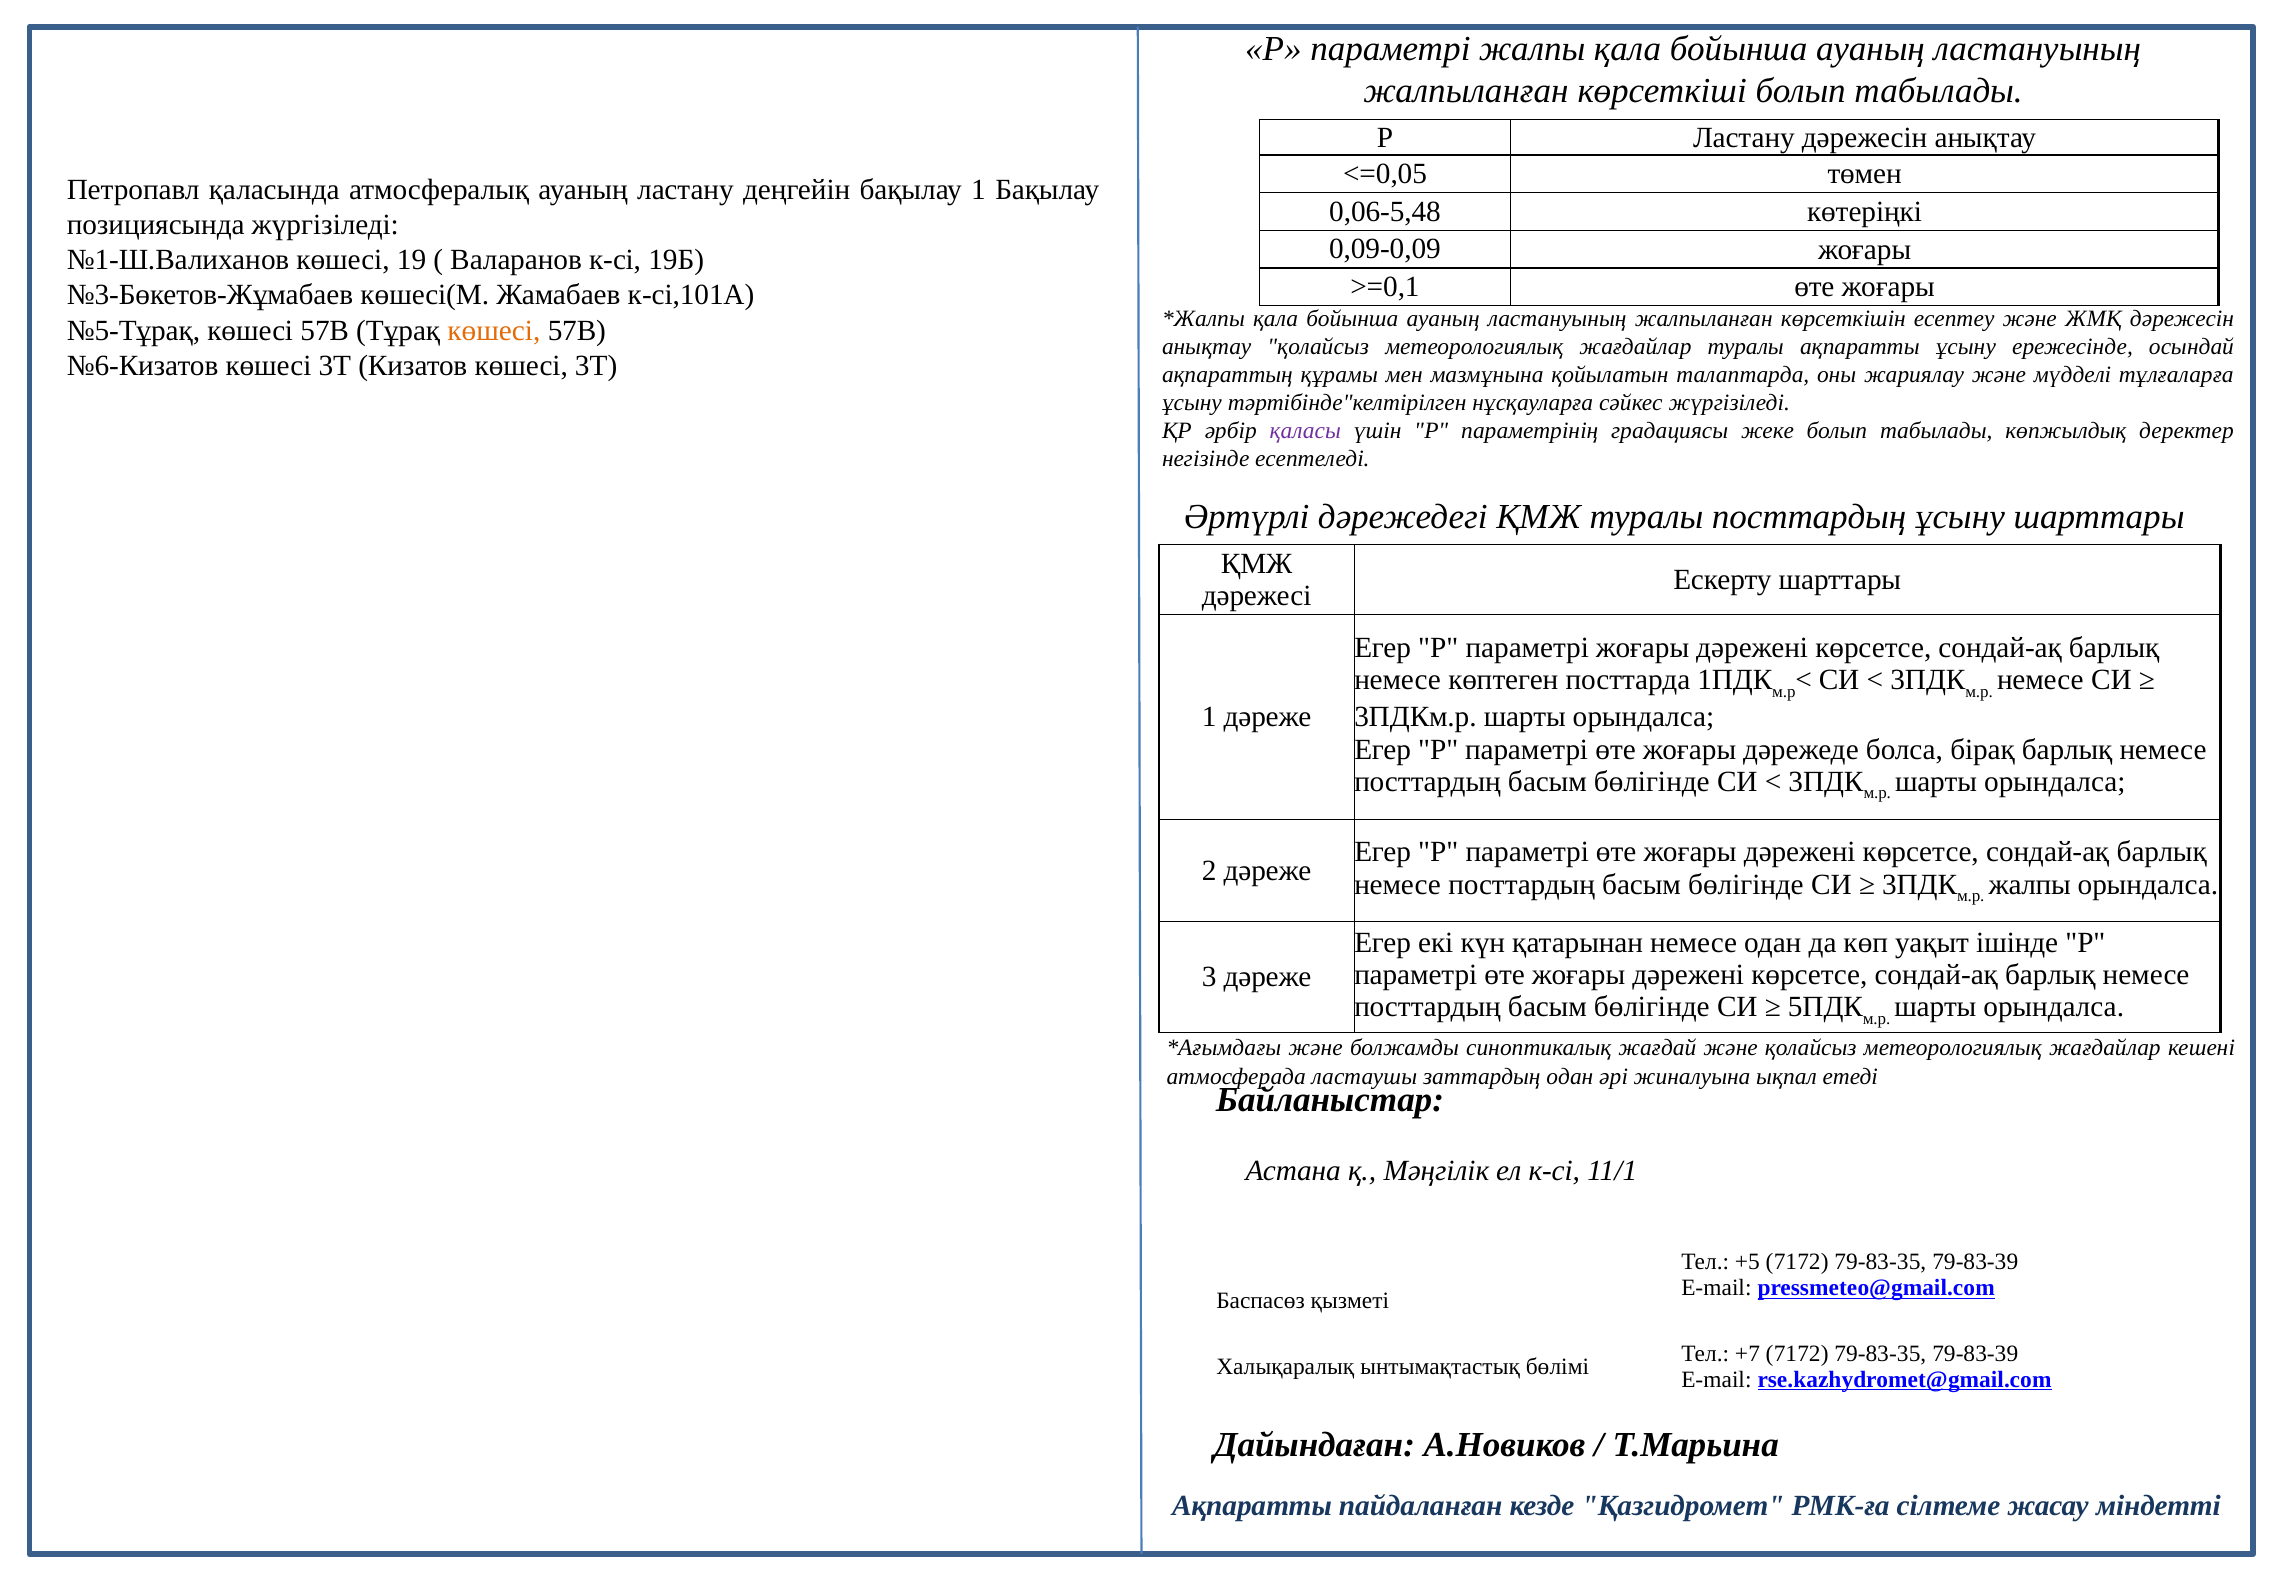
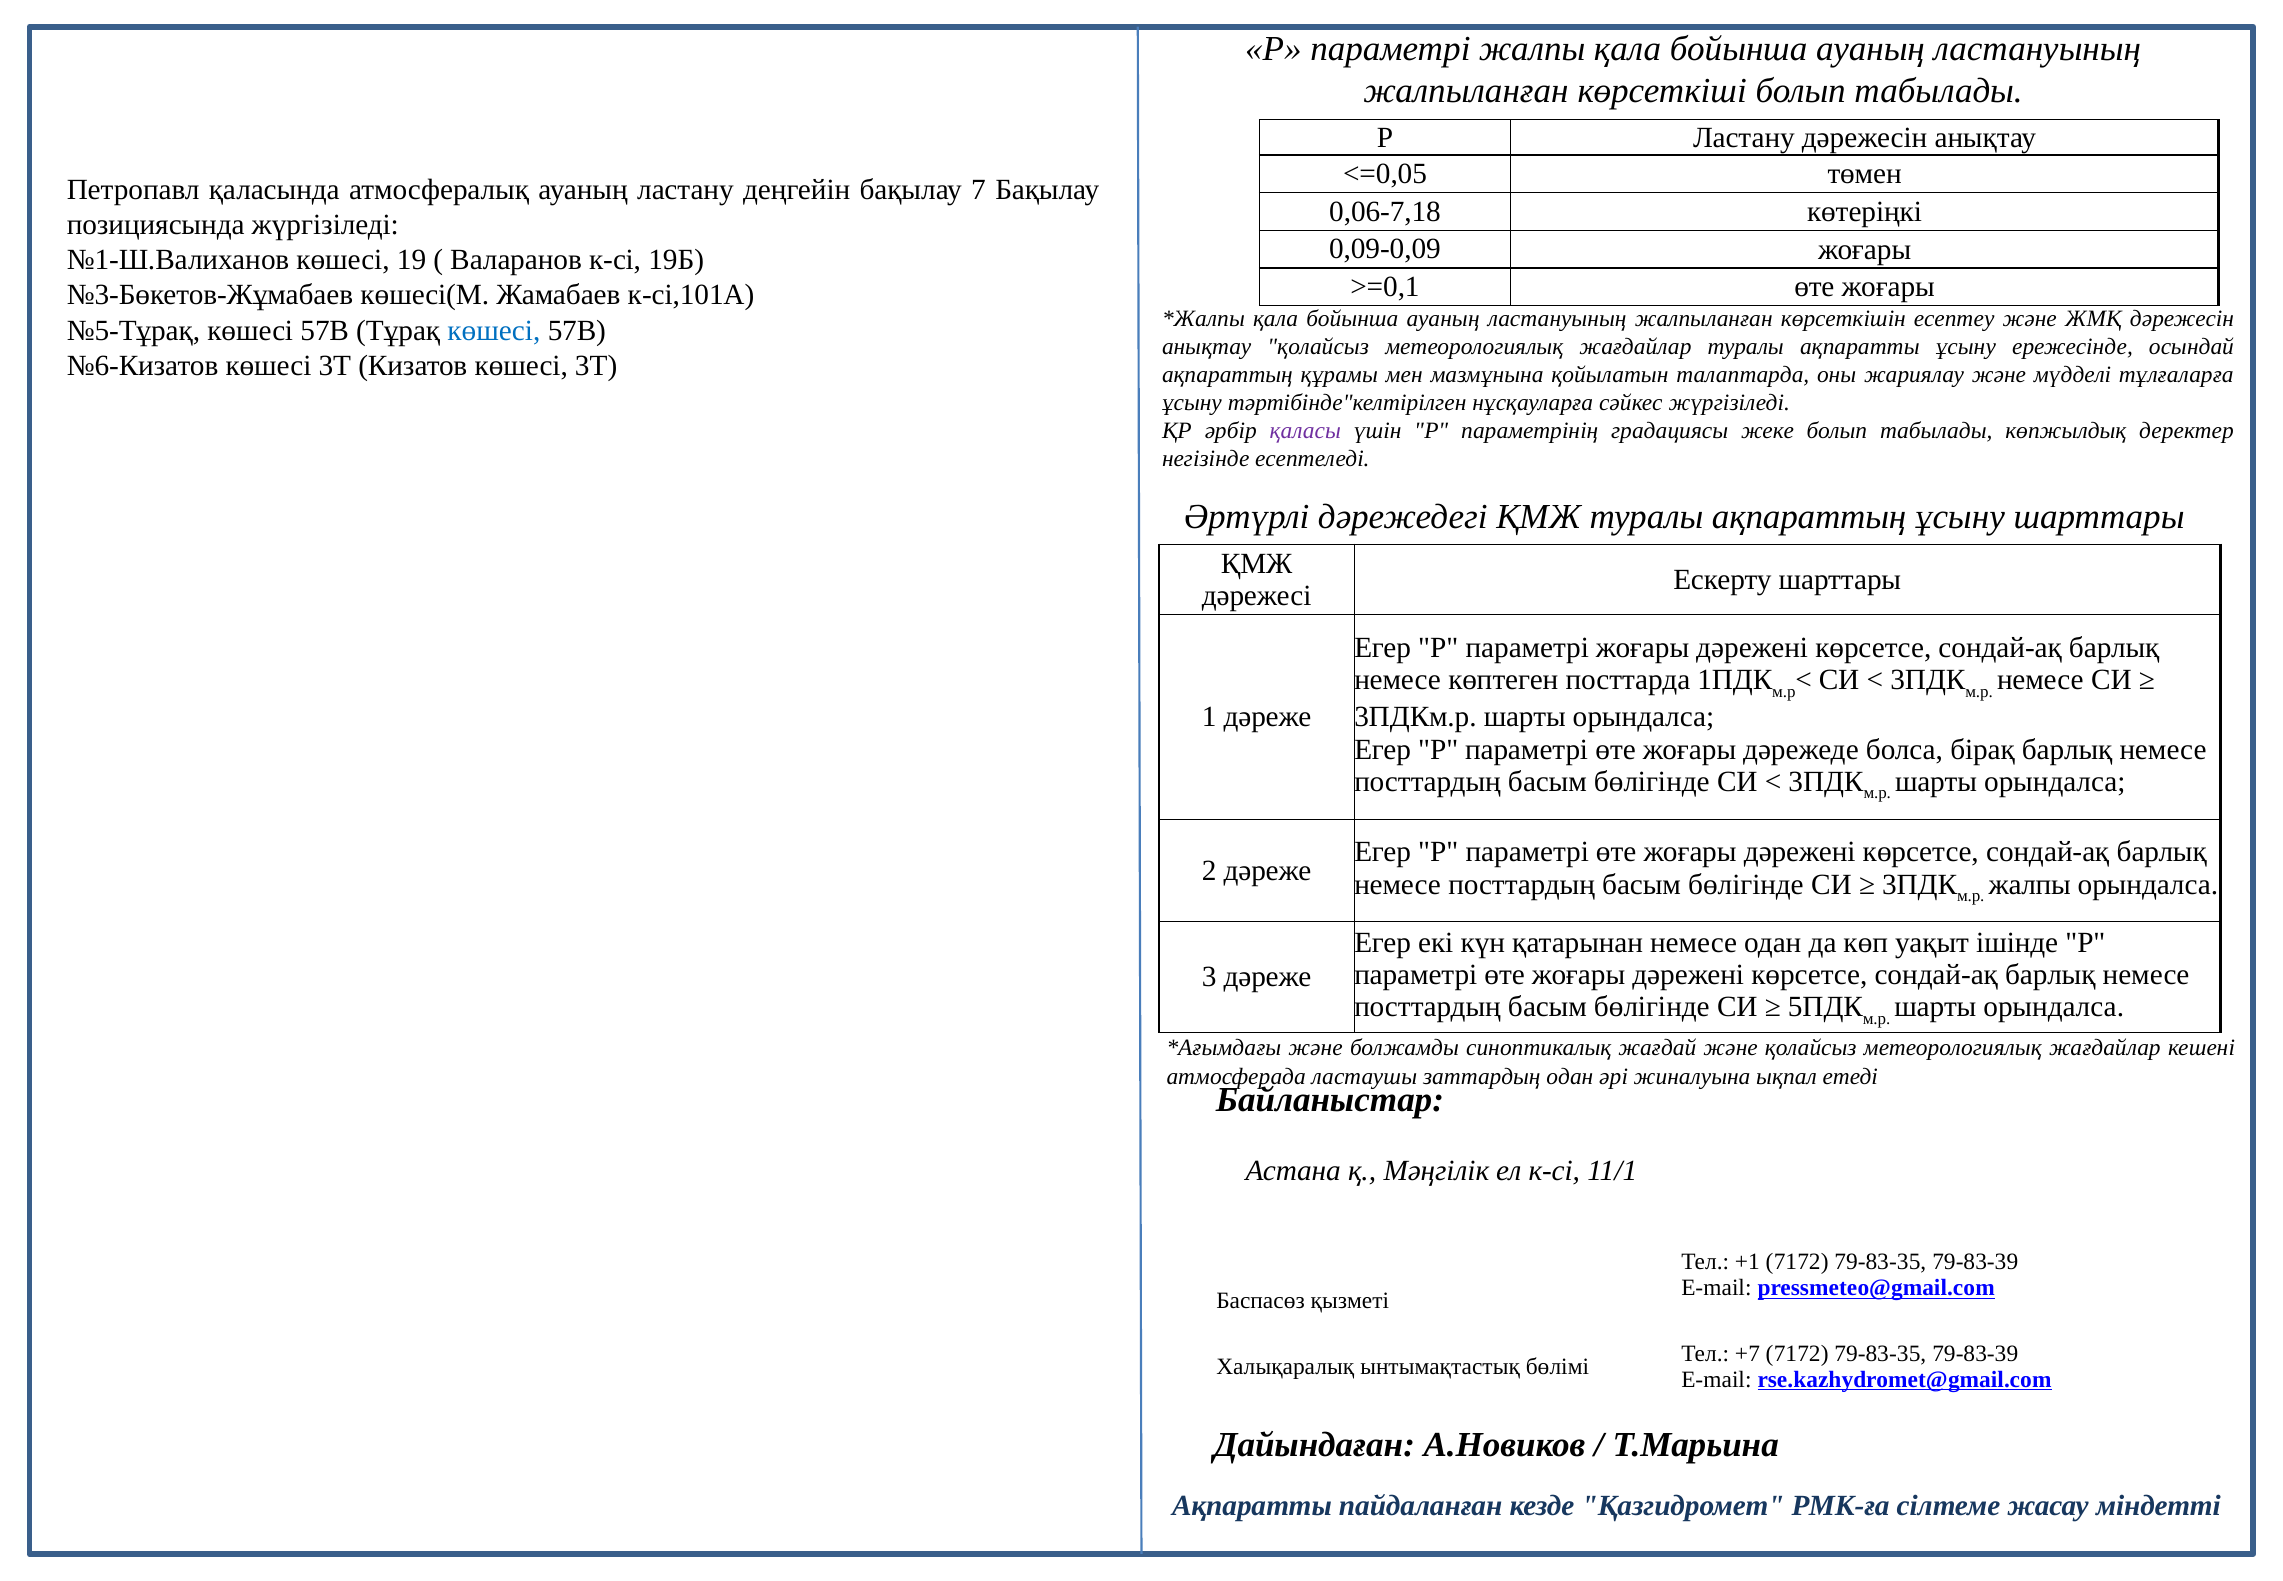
бақылау 1: 1 -> 7
0,06-5,48: 0,06-5,48 -> 0,06-7,18
көшесі at (494, 330) colour: orange -> blue
туралы посттардың: посттардың -> ақпараттың
+5: +5 -> +1
